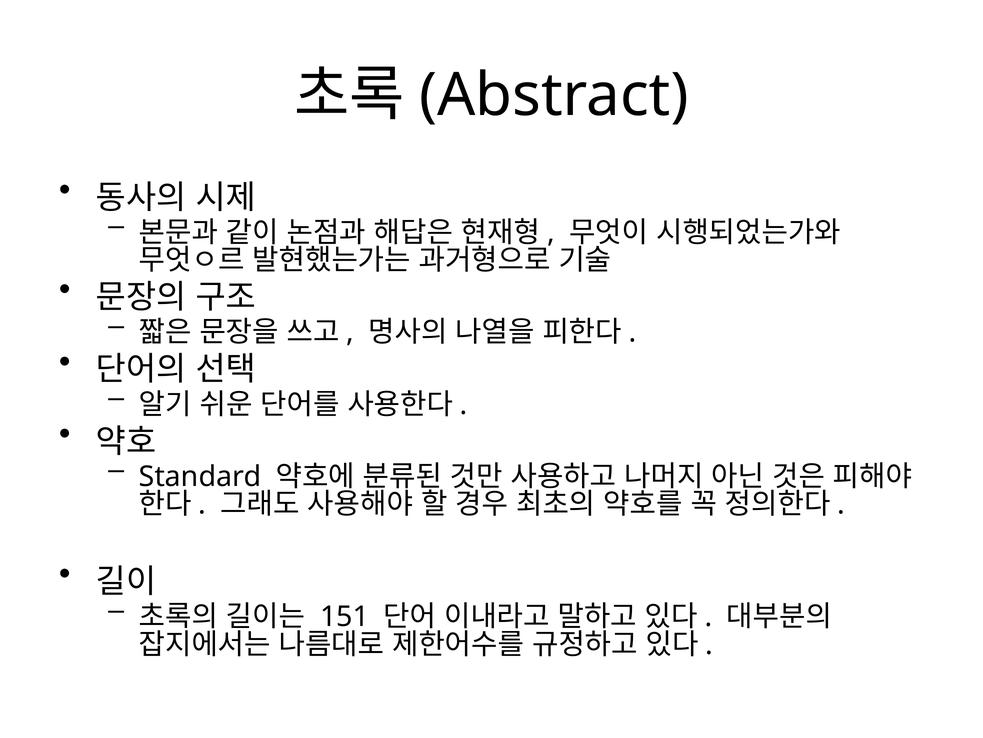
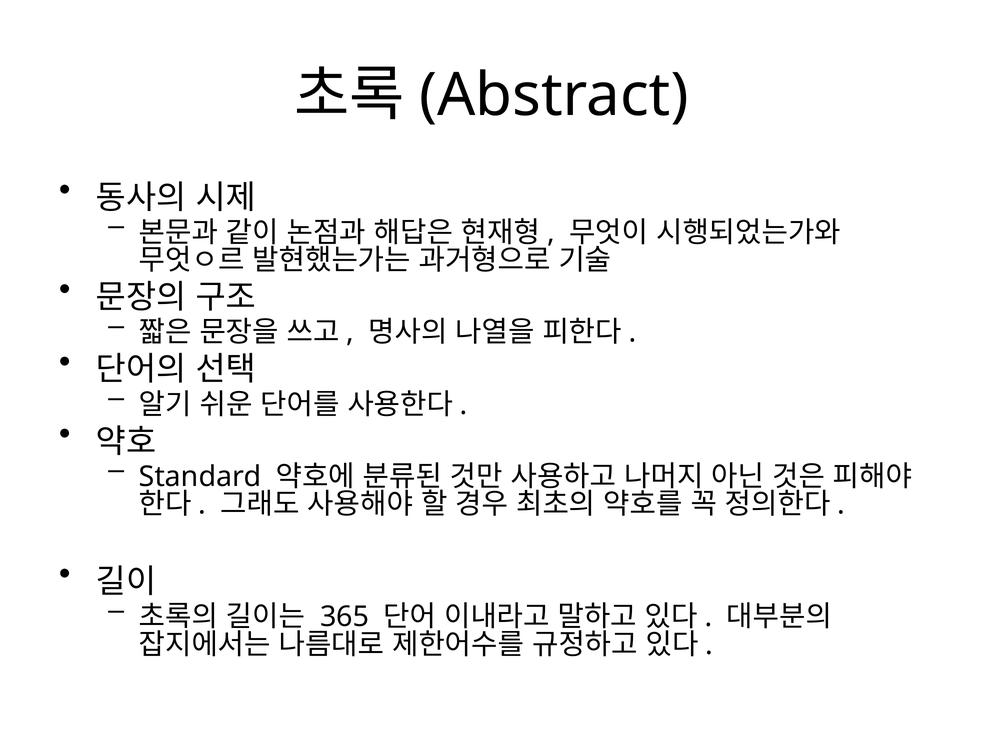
151: 151 -> 365
